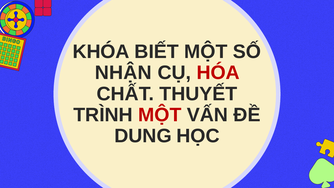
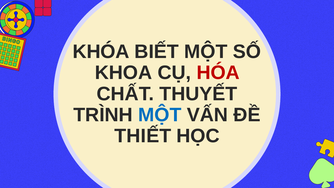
NHẬN: NHẬN -> KHOA
MỘT at (160, 115) colour: red -> blue
DUNG: DUNG -> THIẾT
